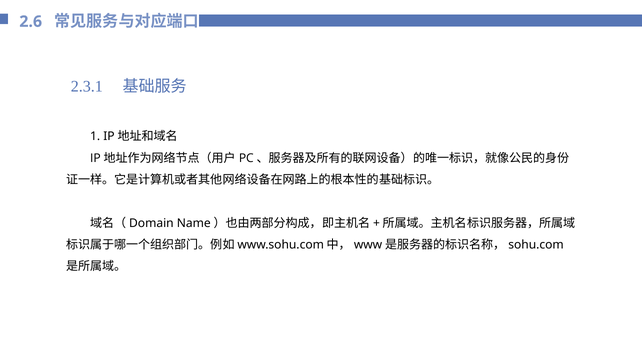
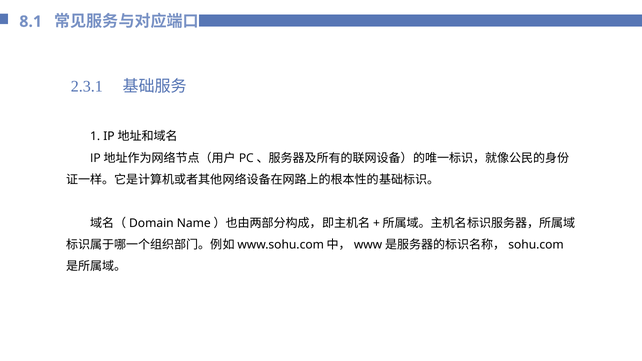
2.6: 2.6 -> 8.1
